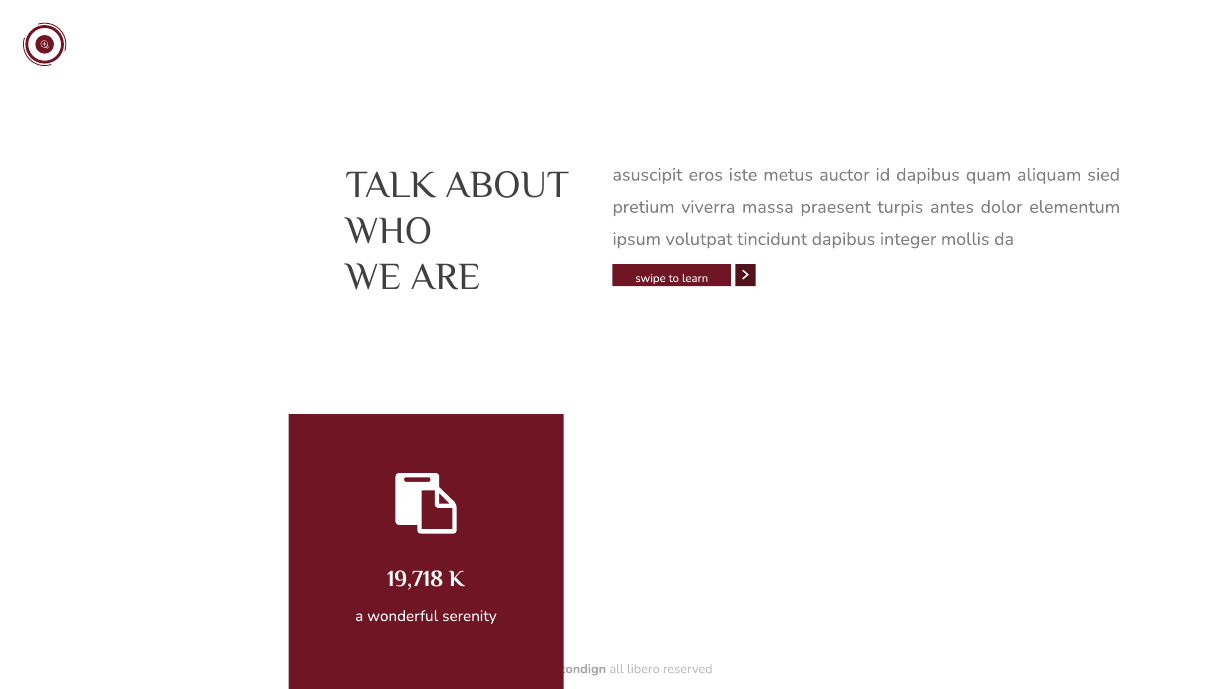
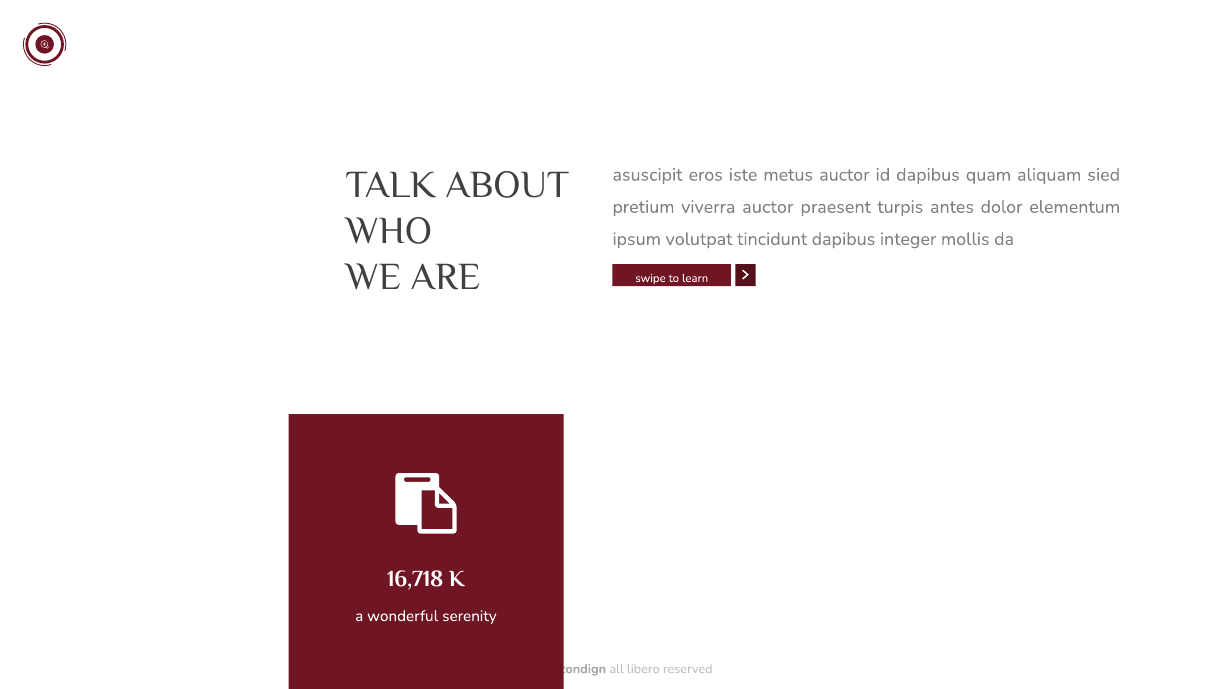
viverra massa: massa -> auctor
19,718: 19,718 -> 16,718
